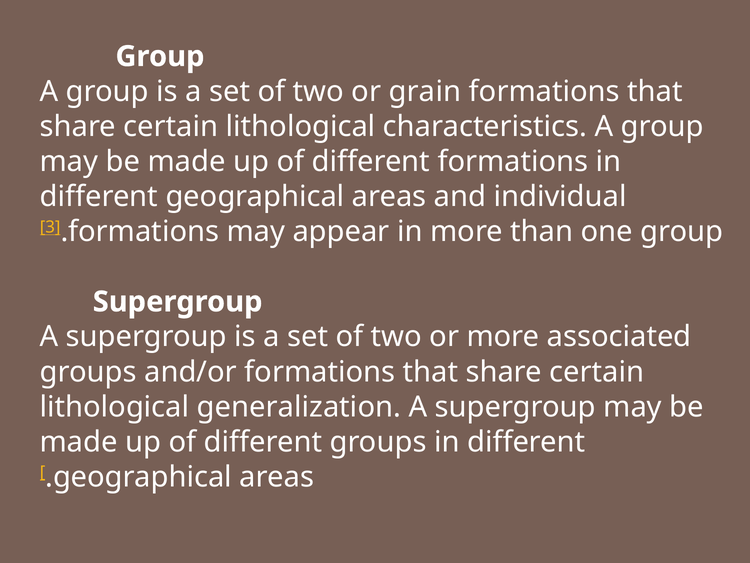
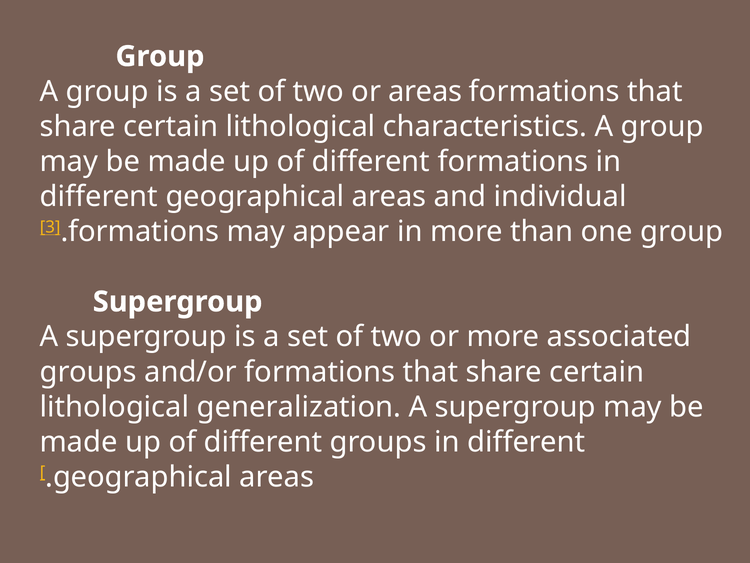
or grain: grain -> areas
